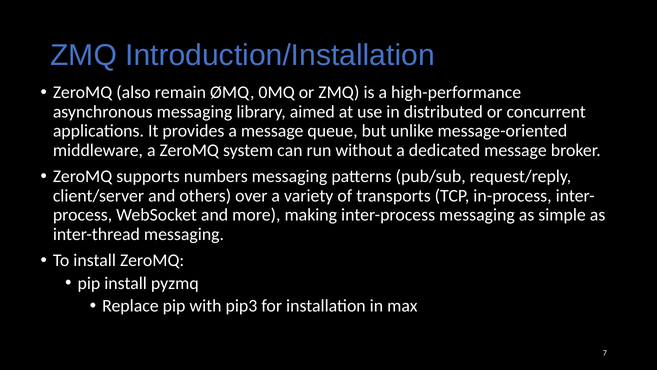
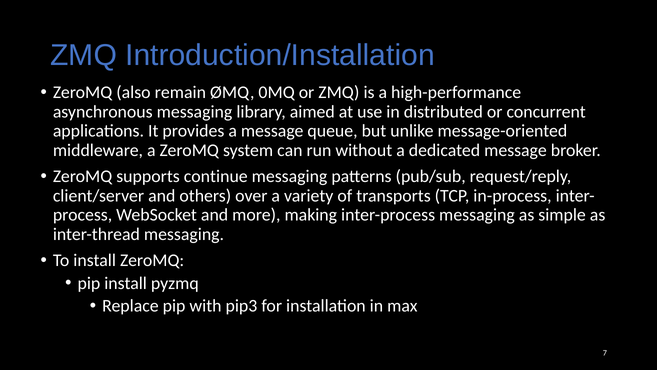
numbers: numbers -> continue
